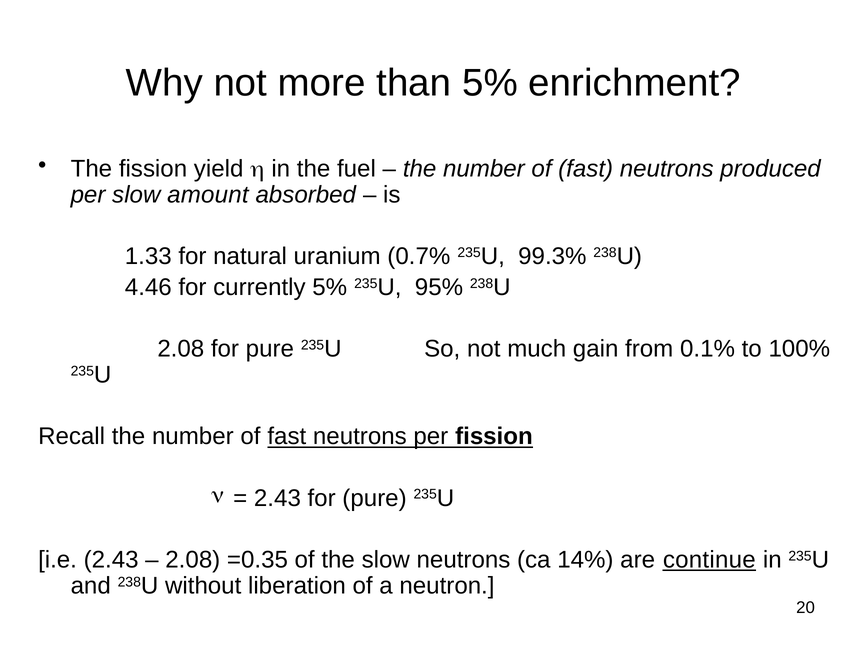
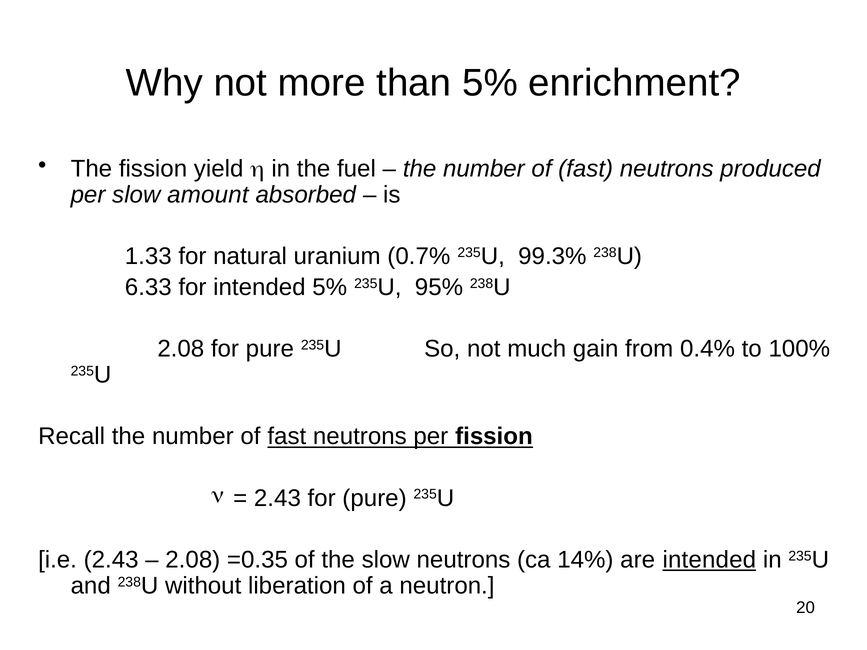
4.46: 4.46 -> 6.33
for currently: currently -> intended
0.1%: 0.1% -> 0.4%
are continue: continue -> intended
